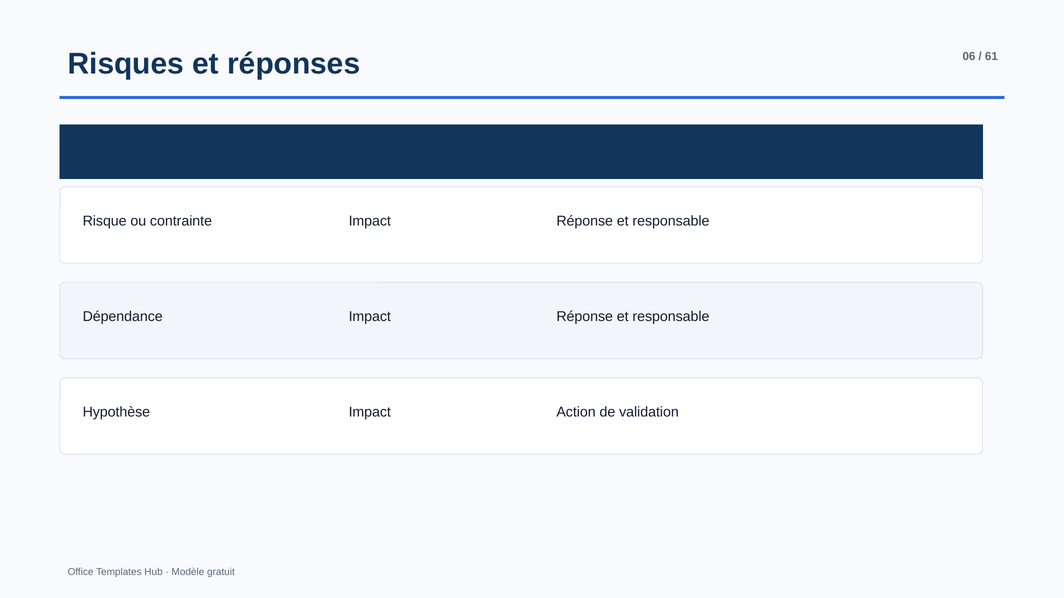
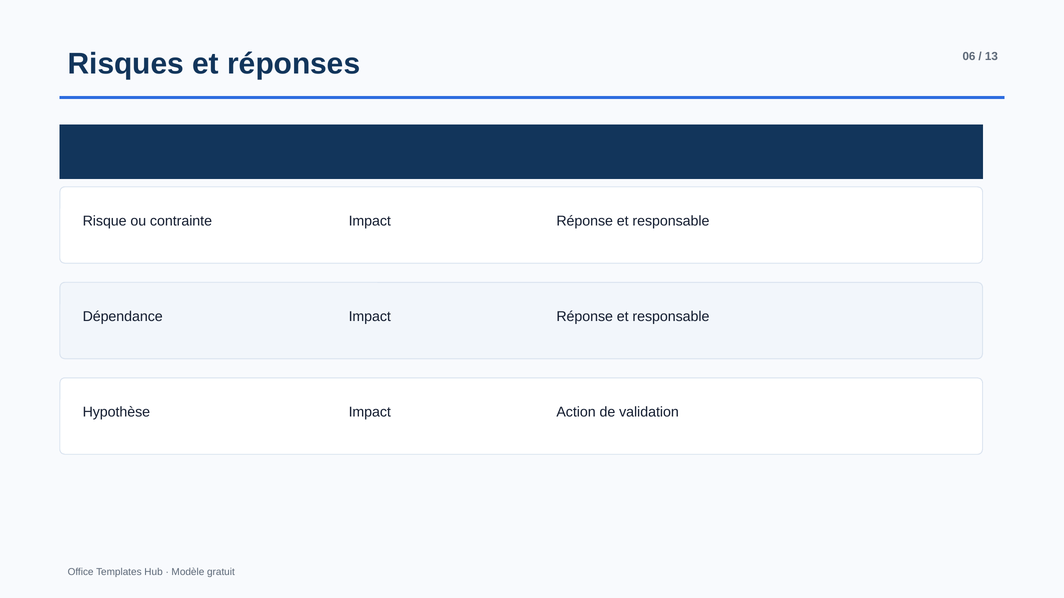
61: 61 -> 13
